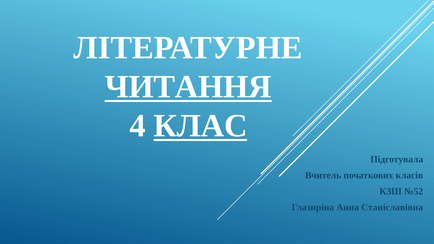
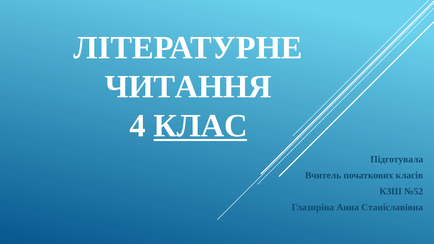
ЧИТАННЯ underline: present -> none
